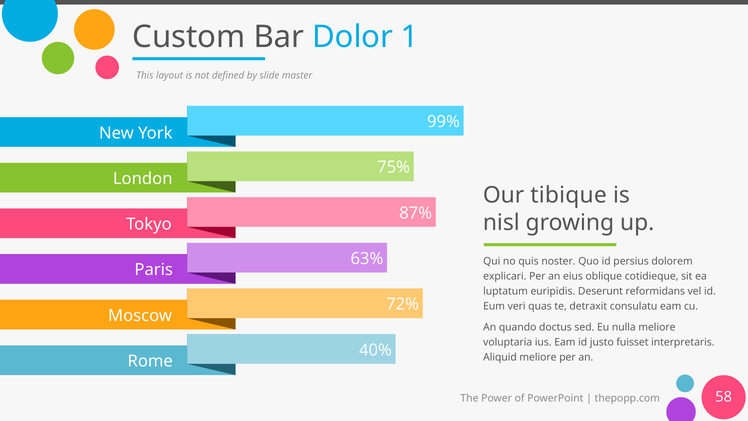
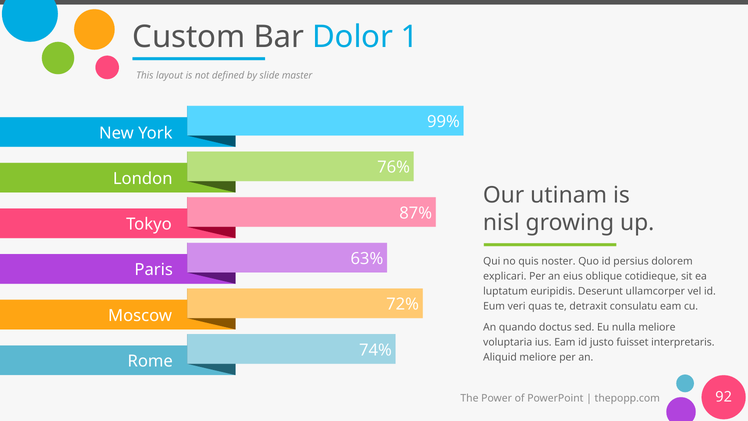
75%: 75% -> 76%
tibique: tibique -> utinam
reformidans: reformidans -> ullamcorper
40%: 40% -> 74%
58: 58 -> 92
